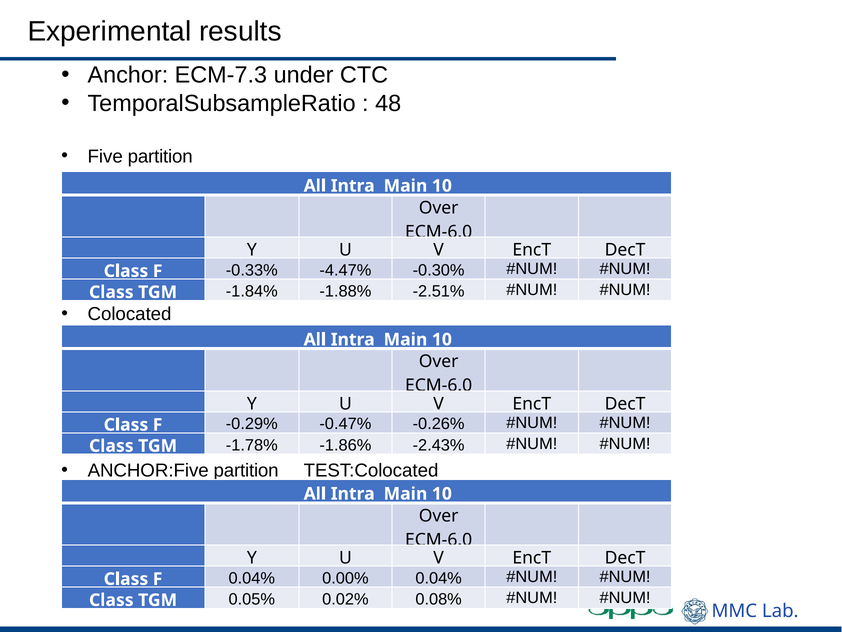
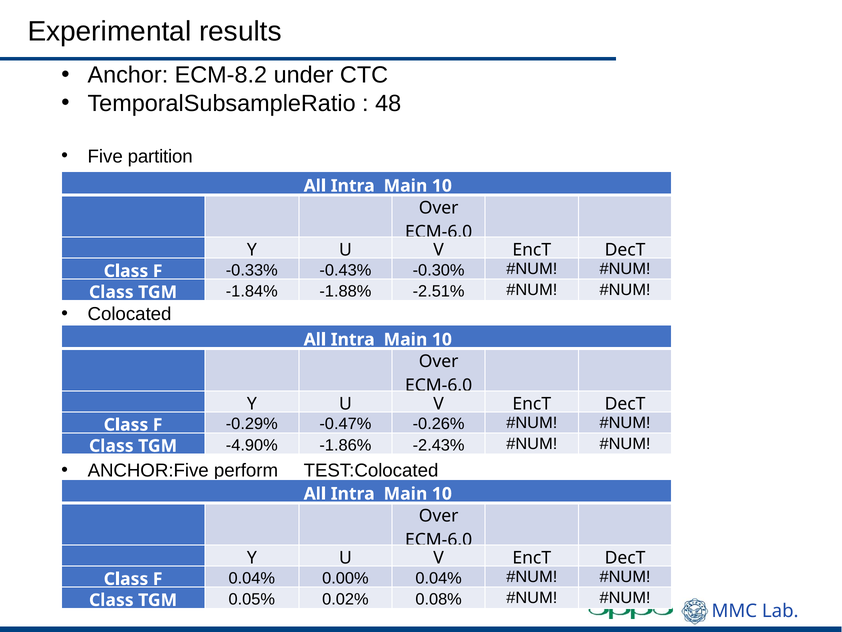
ECM-7.3: ECM-7.3 -> ECM-8.2
-4.47%: -4.47% -> -0.43%
-1.78%: -1.78% -> -4.90%
ANCHOR:Five partition: partition -> perform
